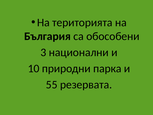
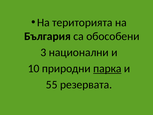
парка underline: none -> present
